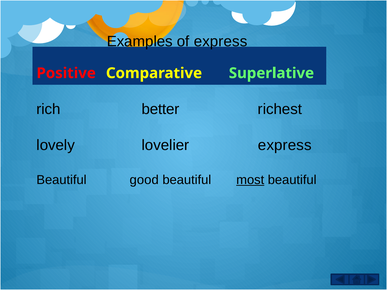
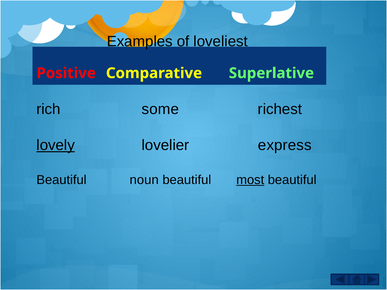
of express: express -> loveliest
better: better -> some
lovely underline: none -> present
good: good -> noun
